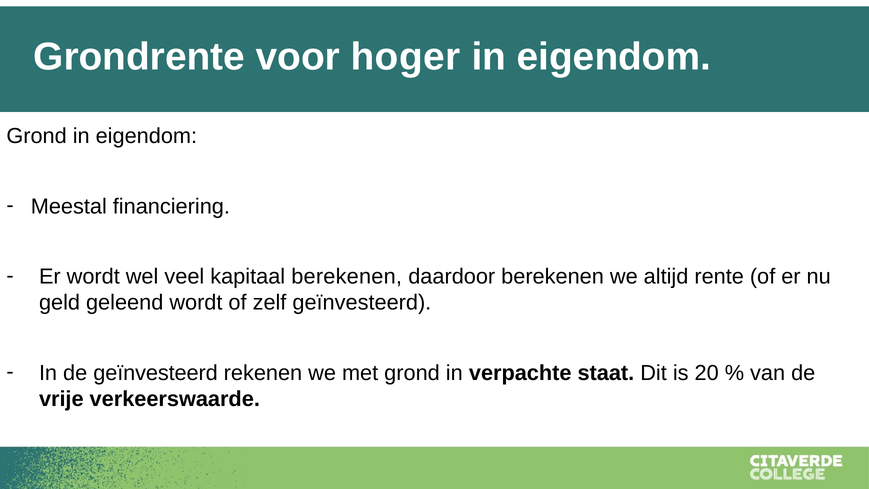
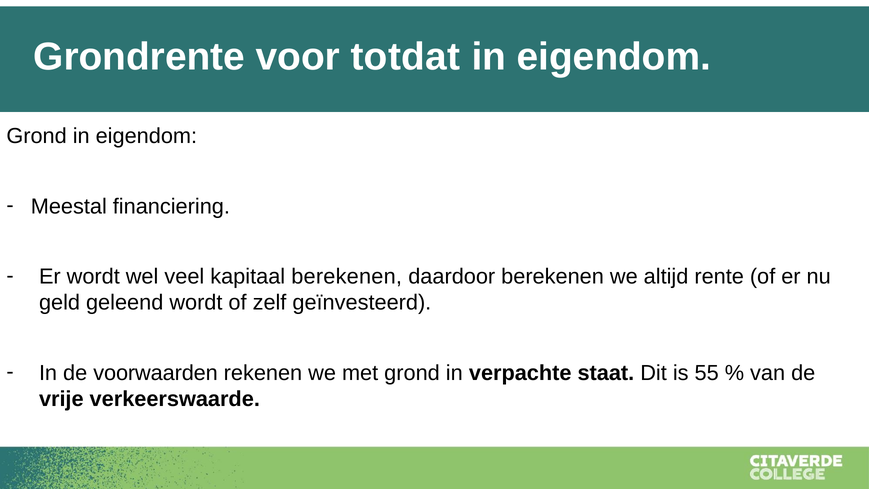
hoger: hoger -> totdat
de geïnvesteerd: geïnvesteerd -> voorwaarden
20: 20 -> 55
